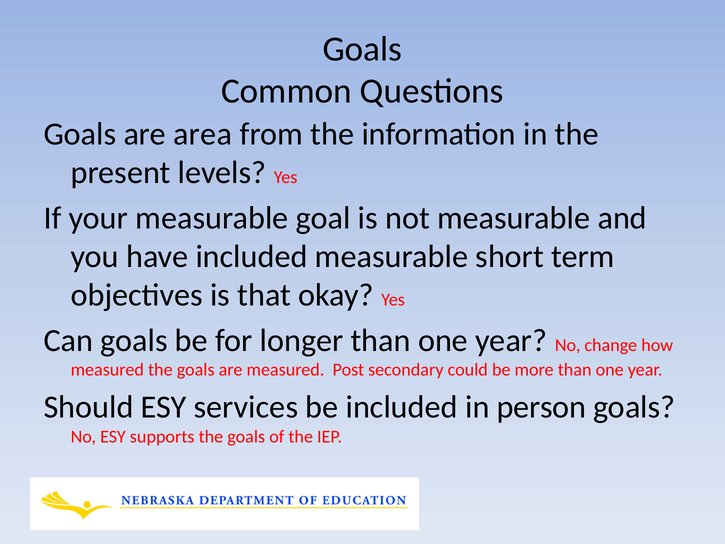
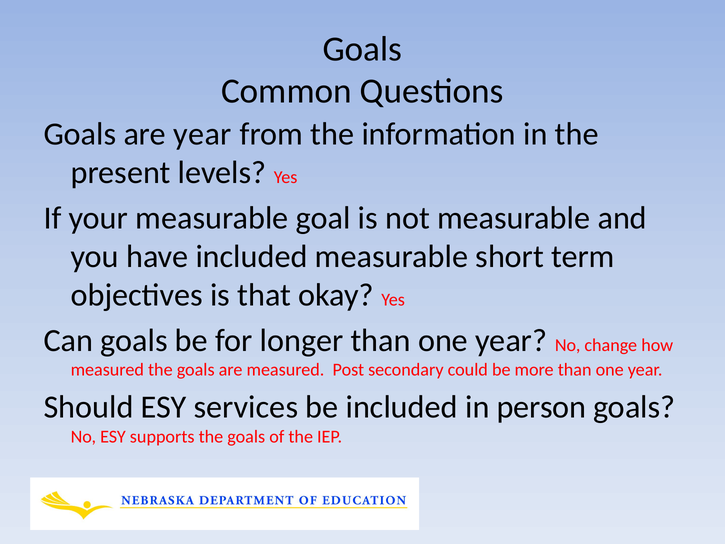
are area: area -> year
